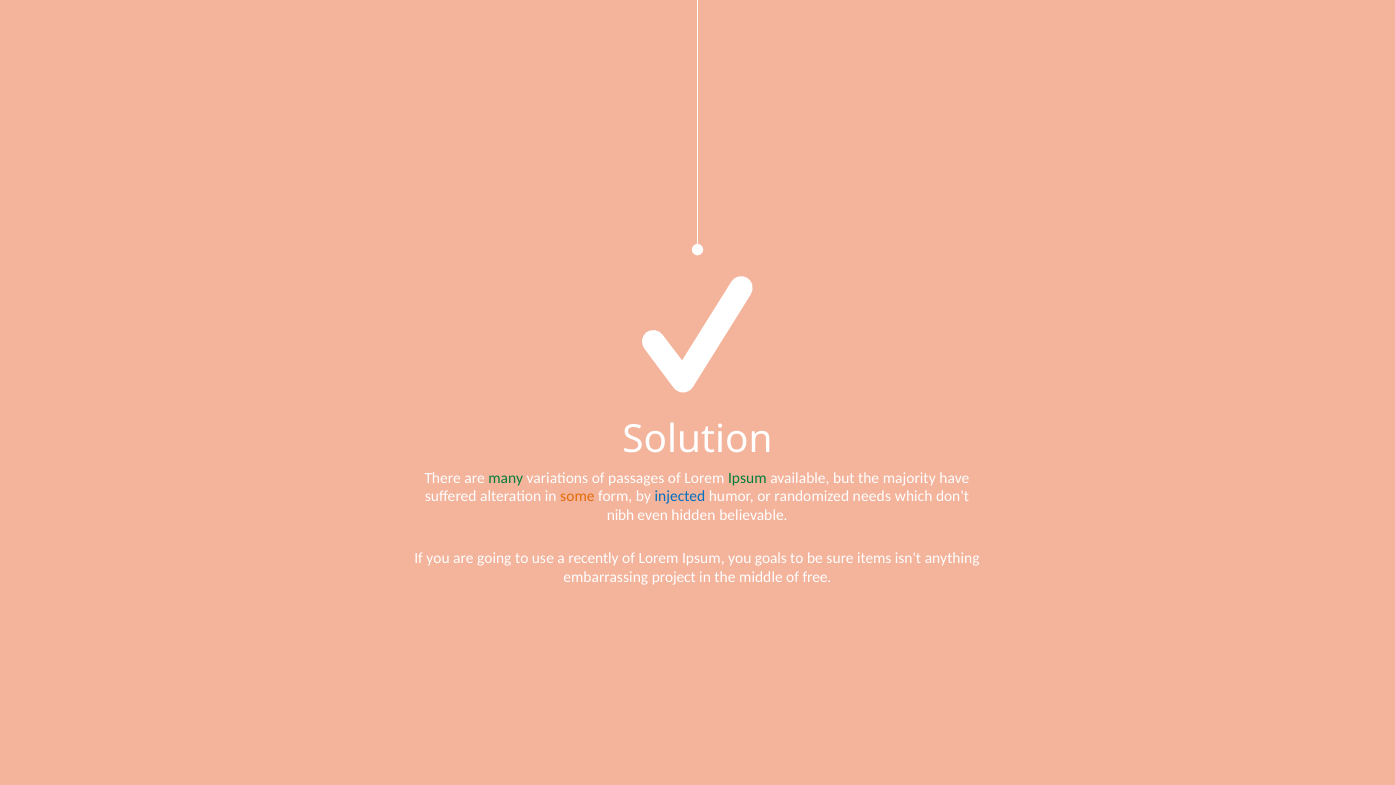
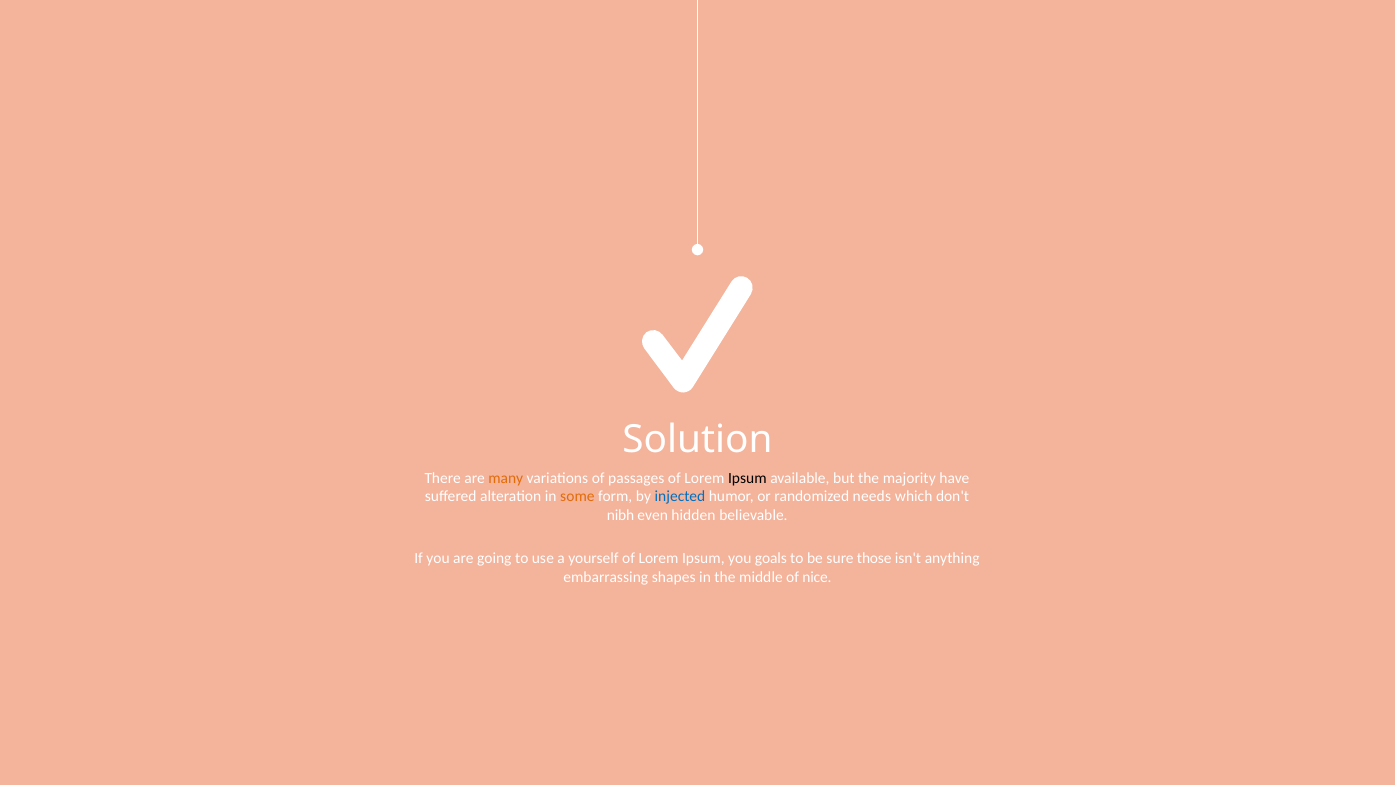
many colour: green -> orange
Ipsum at (747, 478) colour: green -> black
recently: recently -> yourself
items: items -> those
project: project -> shapes
free: free -> nice
